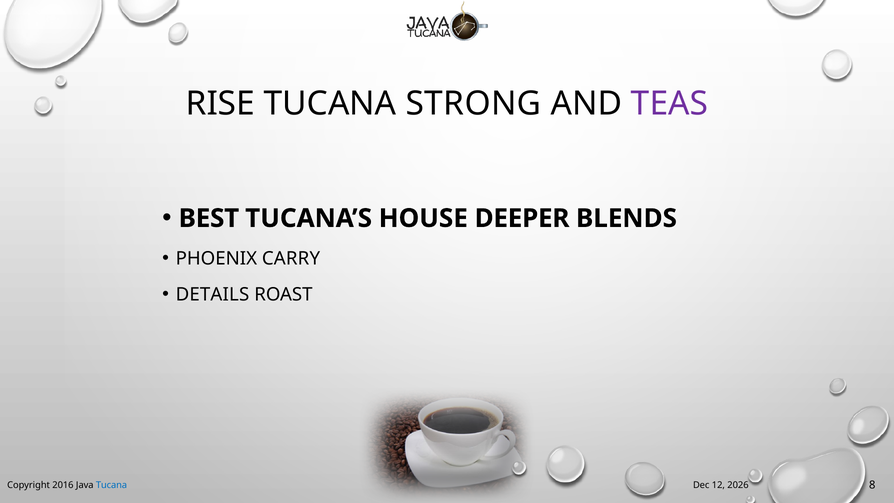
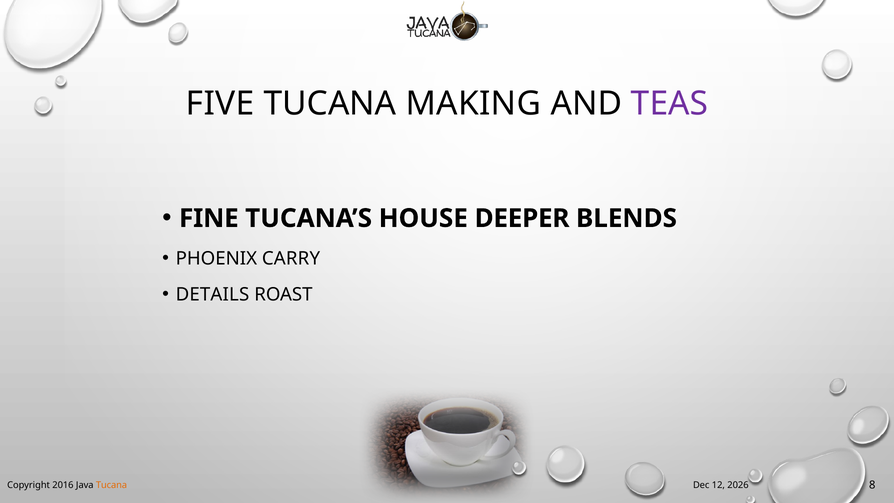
RISE: RISE -> FIVE
STRONG: STRONG -> MAKING
BEST: BEST -> FINE
Tucana at (112, 485) colour: blue -> orange
